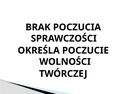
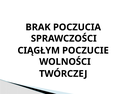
OKREŚLA: OKREŚLA -> CIĄGŁYM
